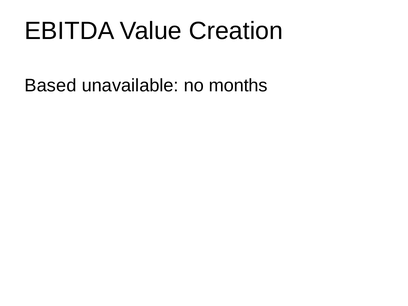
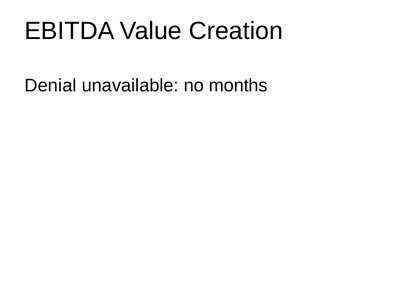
Based: Based -> Denial
